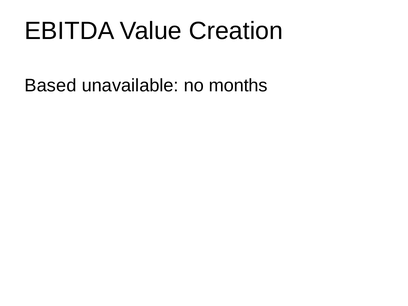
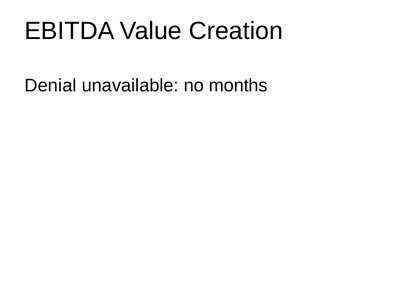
Based: Based -> Denial
